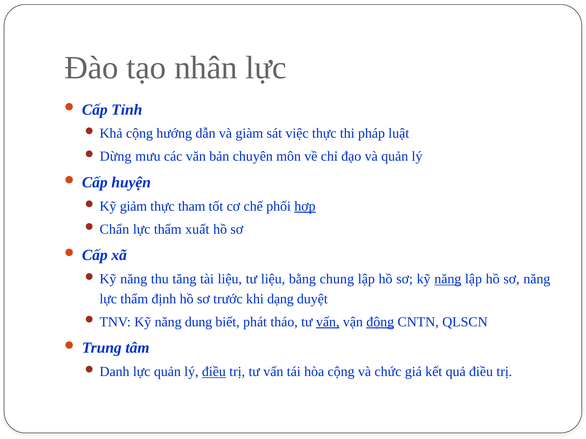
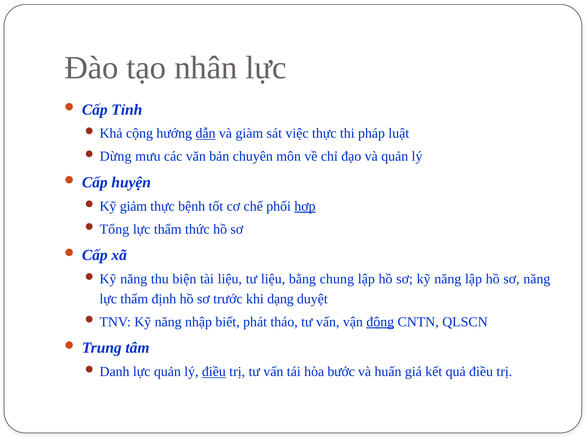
dẫn underline: none -> present
tham: tham -> bệnh
Chẩn: Chẩn -> Tổng
xuất: xuất -> thức
tăng: tăng -> biện
năng at (448, 279) underline: present -> none
dung: dung -> nhập
vấn at (328, 322) underline: present -> none
hòa cộng: cộng -> bước
chức: chức -> huấn
